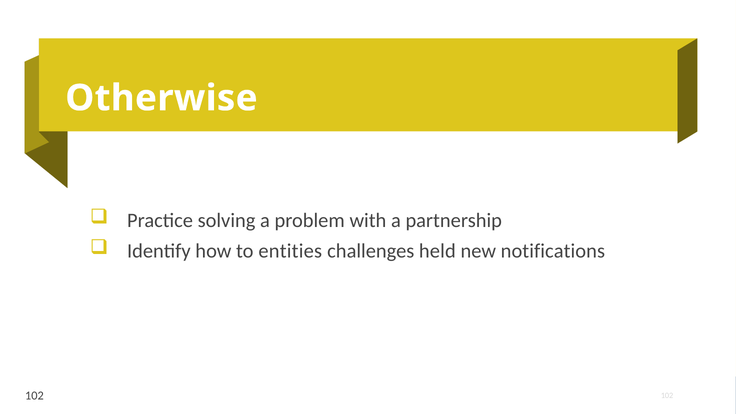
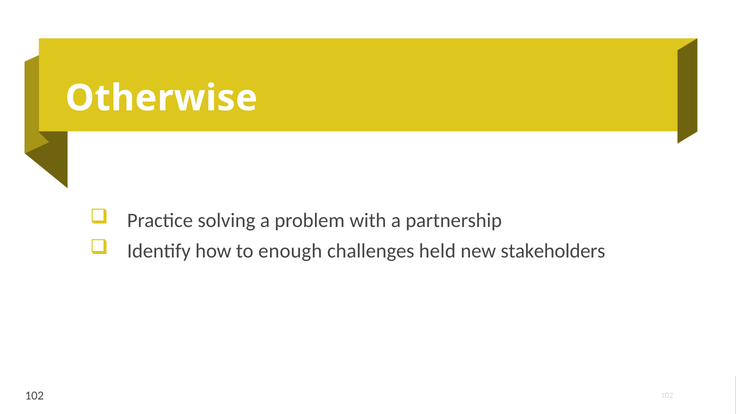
entities: entities -> enough
notifications: notifications -> stakeholders
